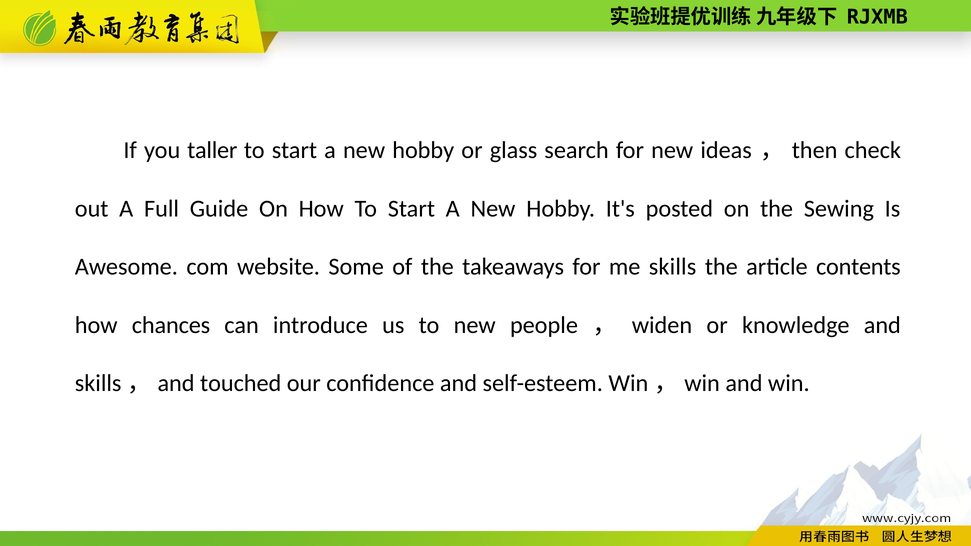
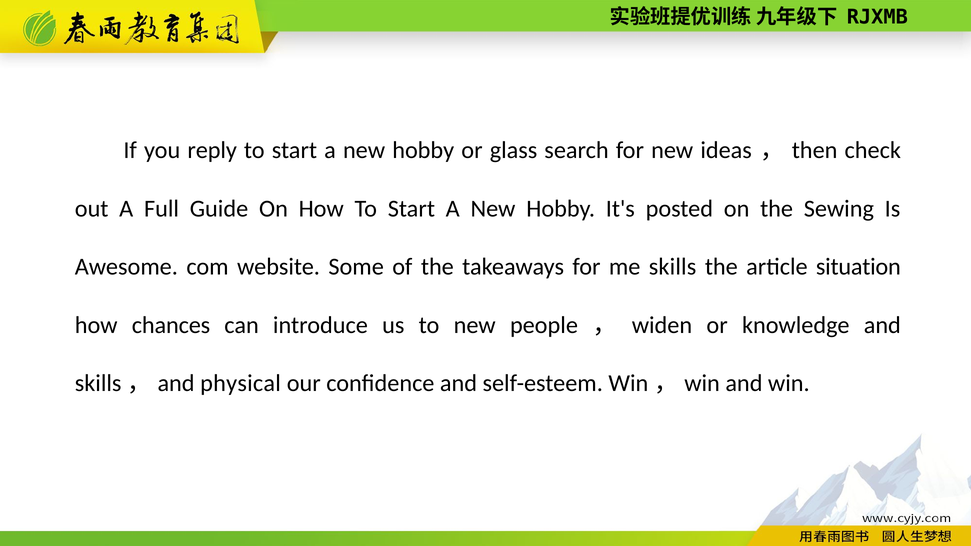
taller: taller -> reply
contents: contents -> situation
touched: touched -> physical
